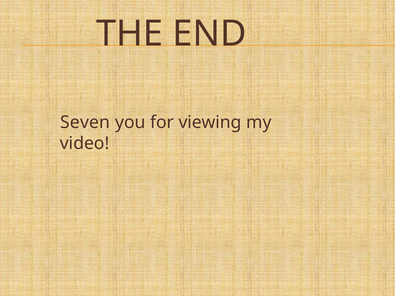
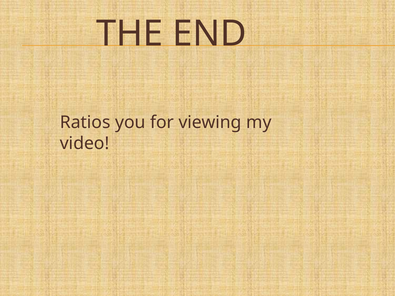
Seven: Seven -> Ratios
